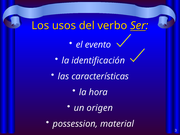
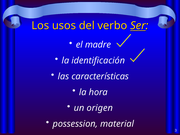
evento: evento -> madre
